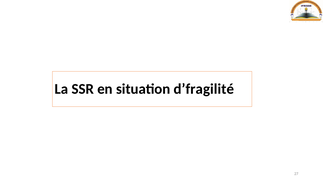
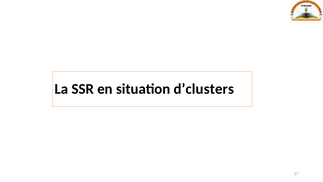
d’fragilité: d’fragilité -> d’clusters
